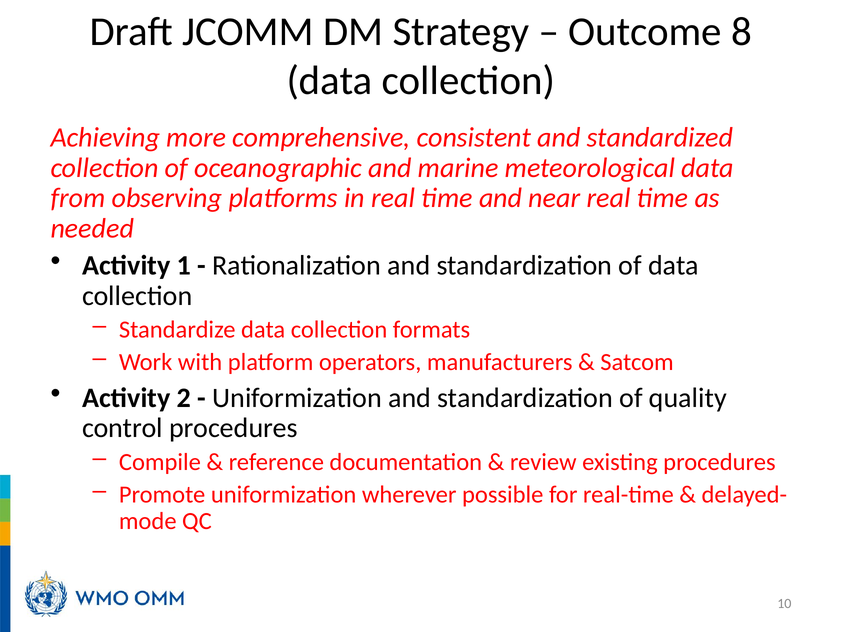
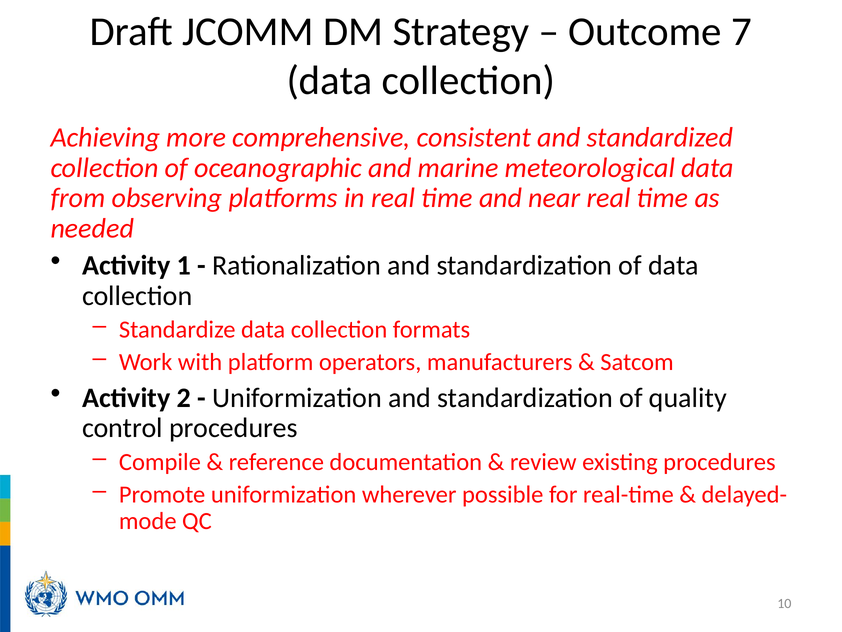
8: 8 -> 7
